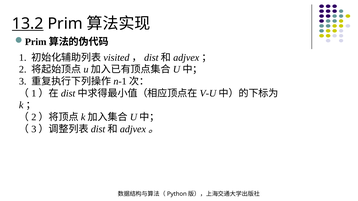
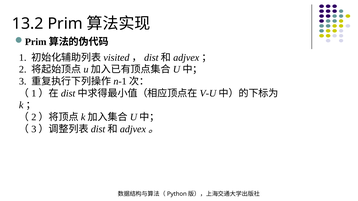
13.2 underline: present -> none
